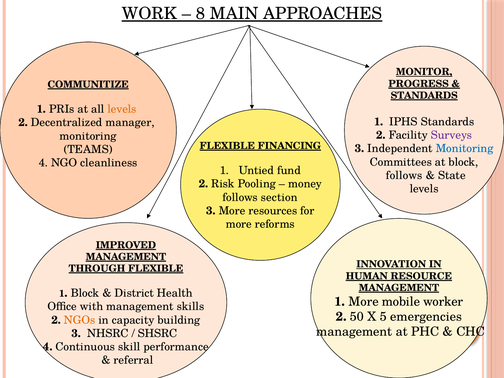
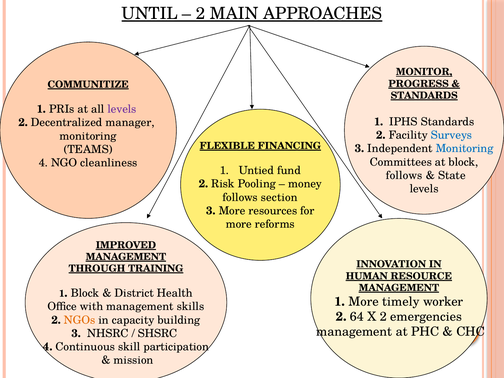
WORK: WORK -> UNTIL
8 at (201, 14): 8 -> 2
levels at (122, 109) colour: orange -> purple
Surveys colour: purple -> blue
THROUGH FLEXIBLE: FLEXIBLE -> TRAINING
mobile: mobile -> timely
50: 50 -> 64
X 5: 5 -> 2
performance: performance -> participation
referral: referral -> mission
